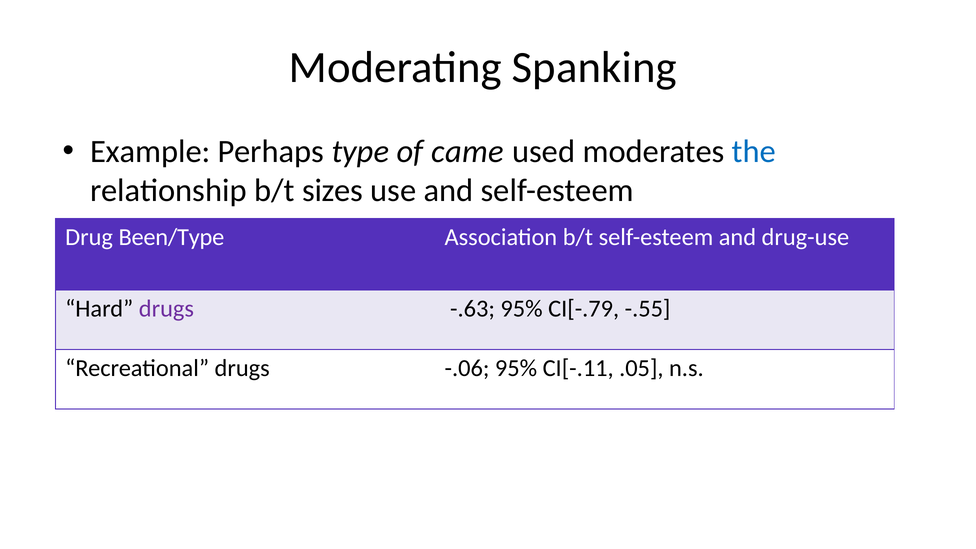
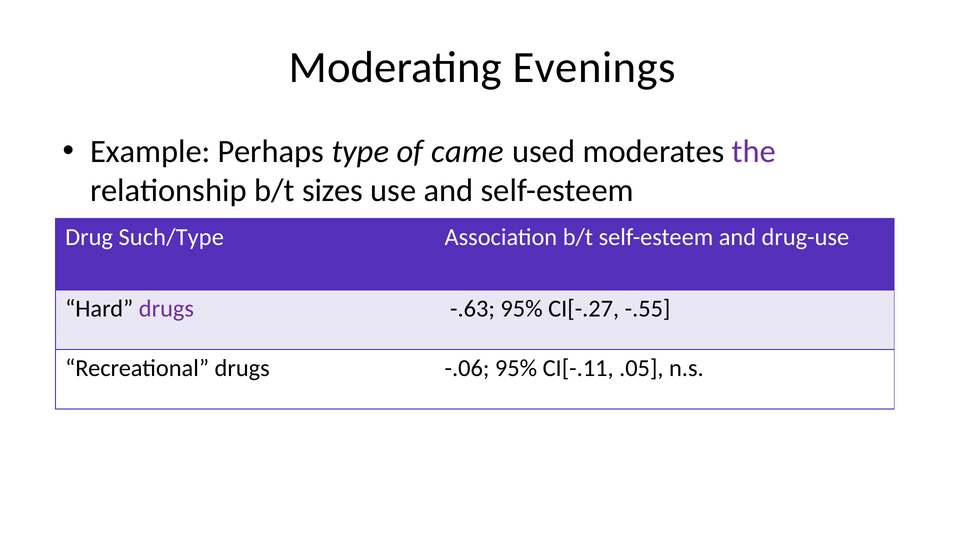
Spanking: Spanking -> Evenings
the colour: blue -> purple
Been/Type: Been/Type -> Such/Type
CI[-.79: CI[-.79 -> CI[-.27
